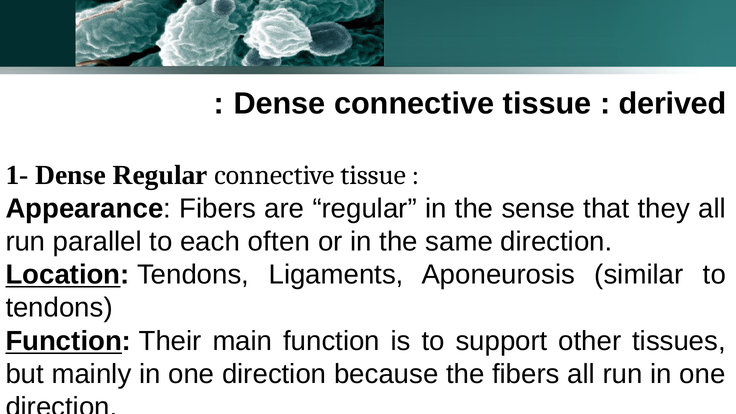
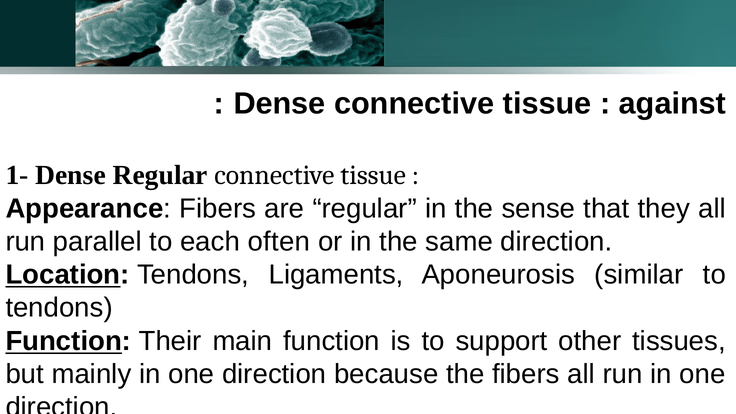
derived: derived -> against
